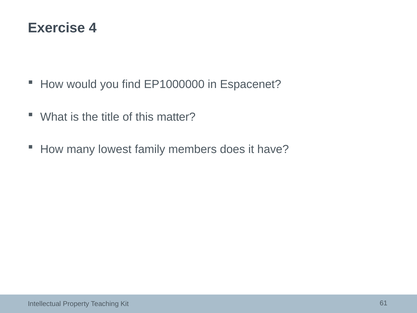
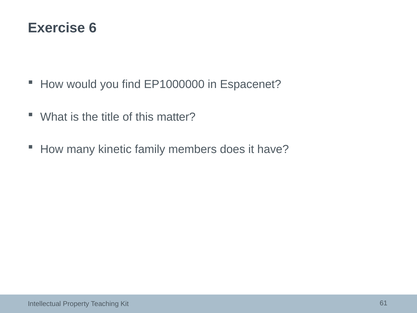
4: 4 -> 6
lowest: lowest -> kinetic
